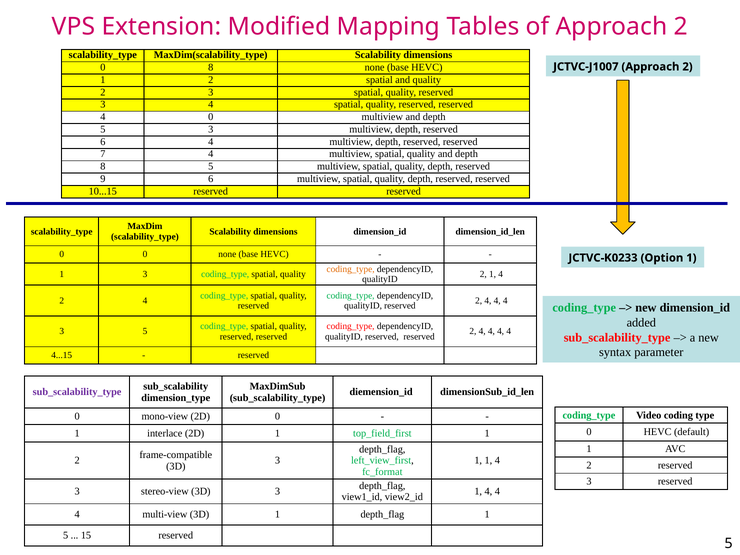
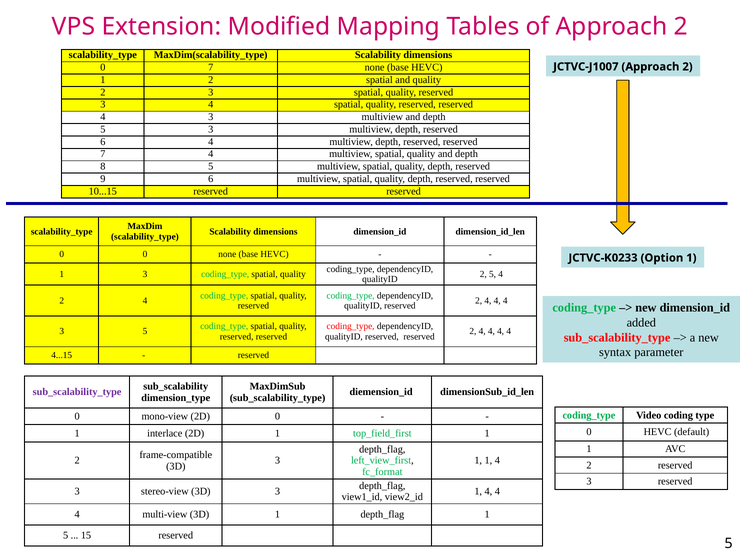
0 8: 8 -> 7
0 at (211, 117): 0 -> 3
coding_type at (351, 269) colour: orange -> black
1 at (493, 274): 1 -> 5
